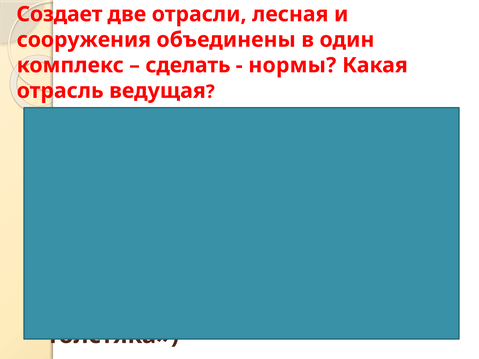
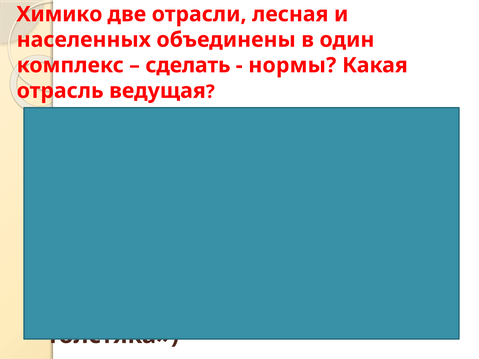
Создает: Создает -> Химико
сооружения: сооружения -> населенных
